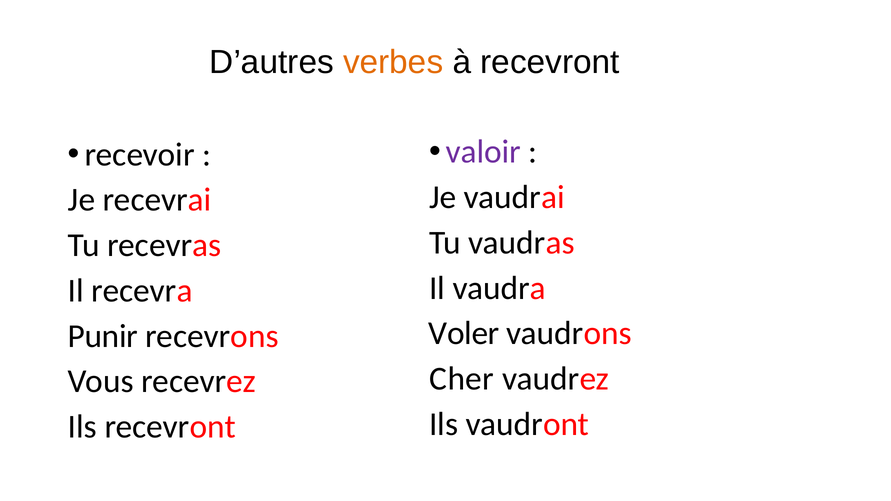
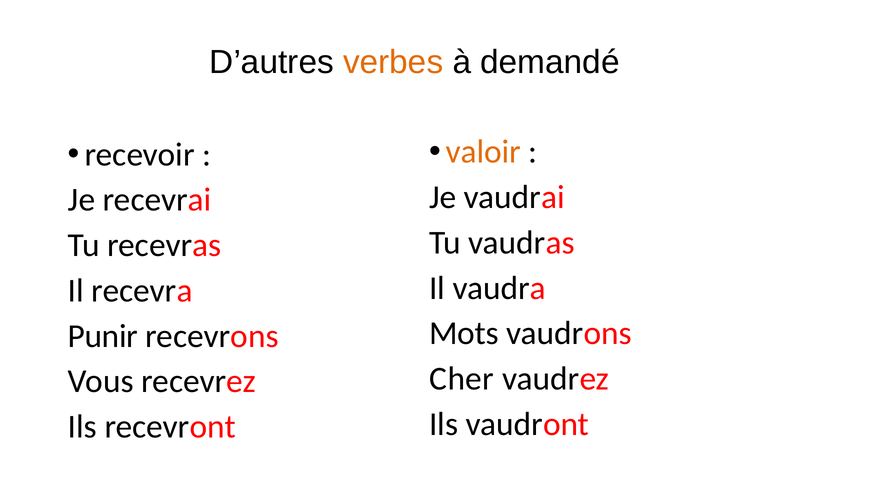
à recevront: recevront -> demandé
valoir colour: purple -> orange
Voler: Voler -> Mots
